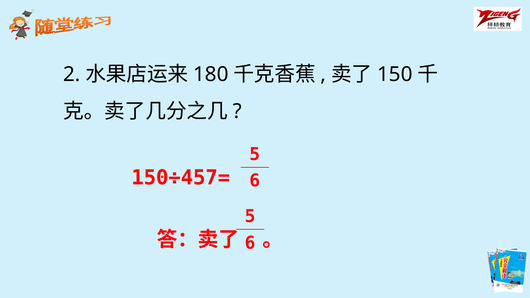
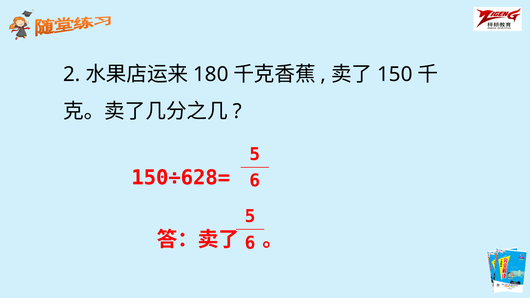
150÷457=: 150÷457= -> 150÷628=
